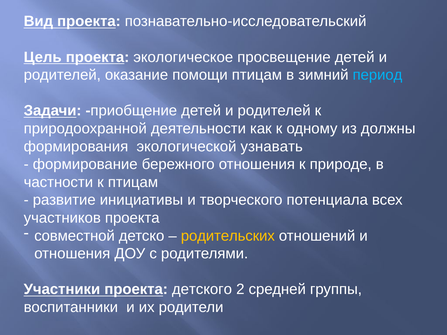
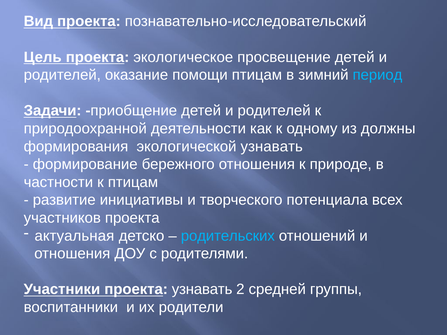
совместной: совместной -> актуальная
родительских colour: yellow -> light blue
проекта детского: детского -> узнавать
